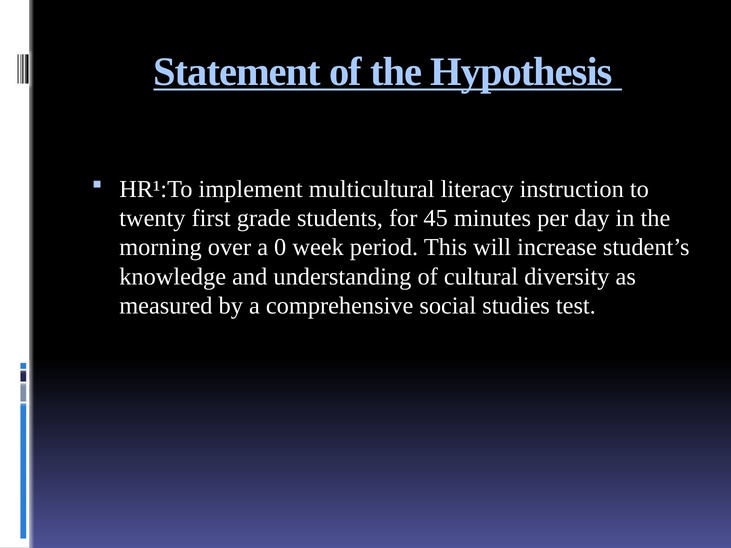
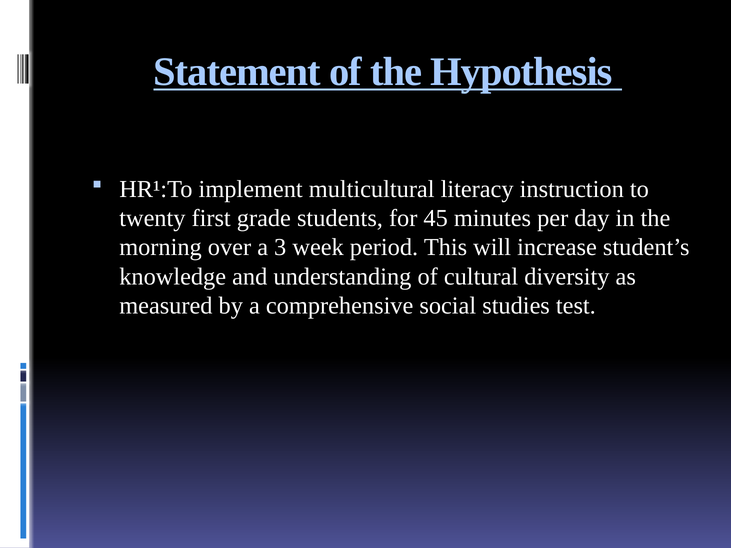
0: 0 -> 3
